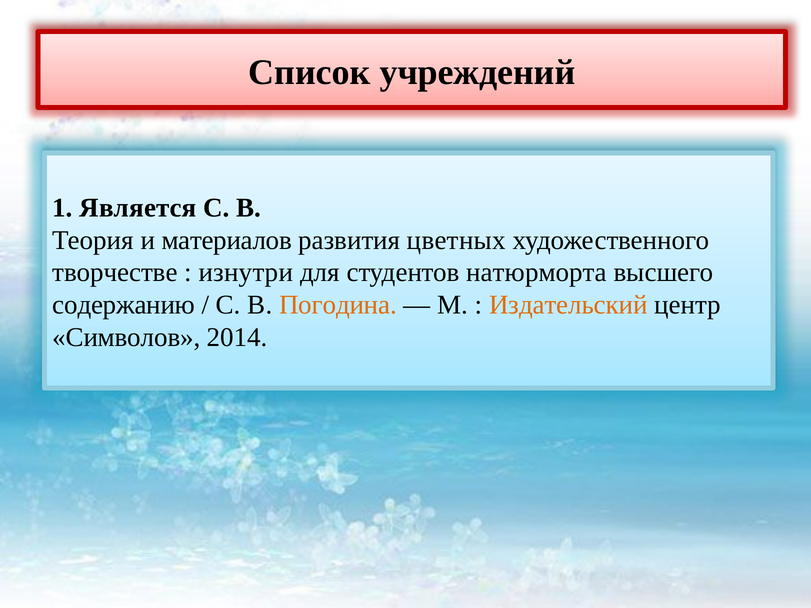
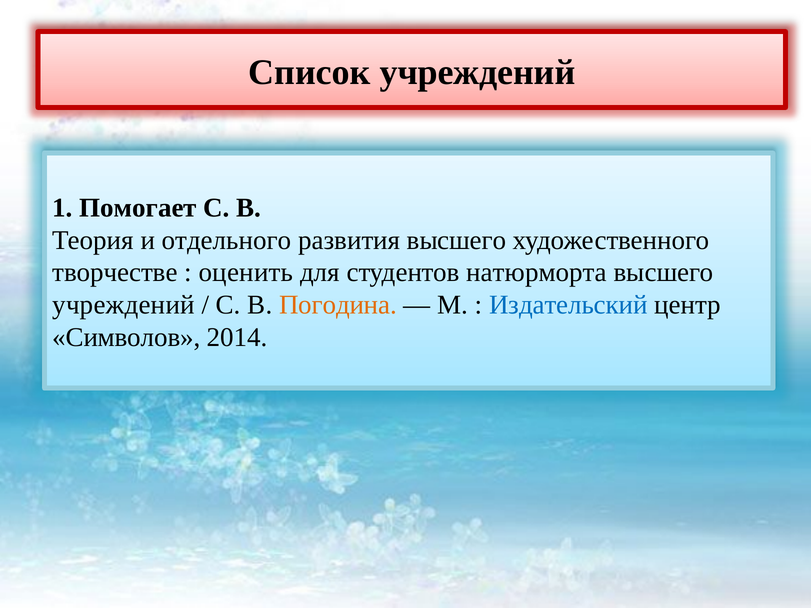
Является: Является -> Помогает
материалов: материалов -> отдельного
развития цветных: цветных -> высшего
изнутри: изнутри -> оценить
содержанию at (124, 305): содержанию -> учреждений
Издательский colour: orange -> blue
